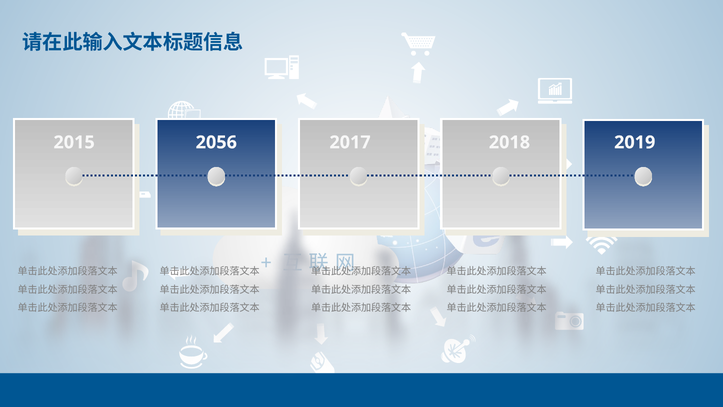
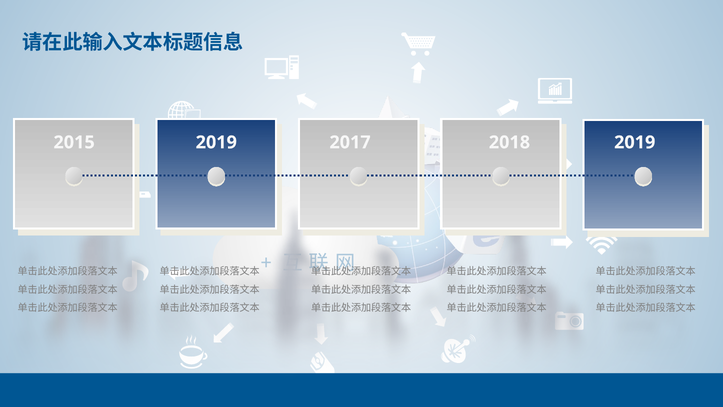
2056 at (216, 142): 2056 -> 2019
